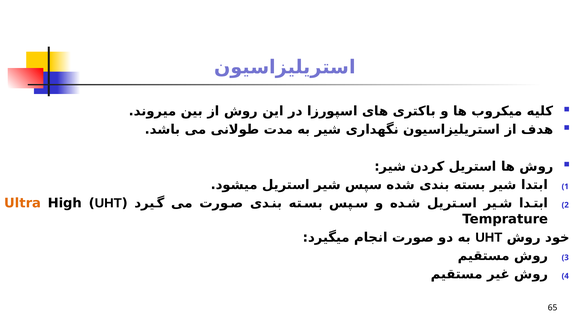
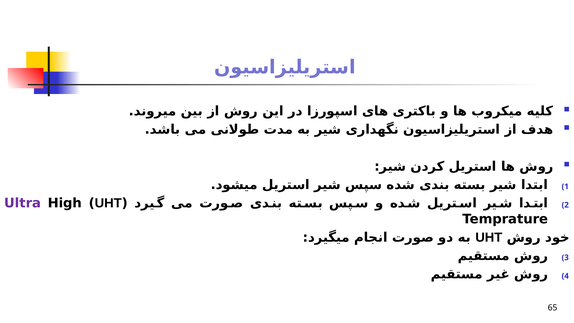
Ultra colour: orange -> purple
